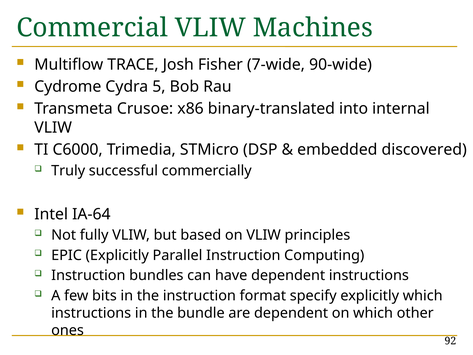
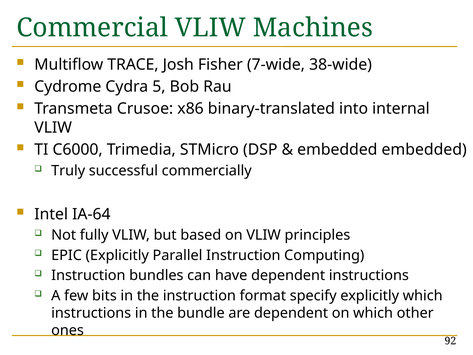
90-wide: 90-wide -> 38-wide
embedded discovered: discovered -> embedded
